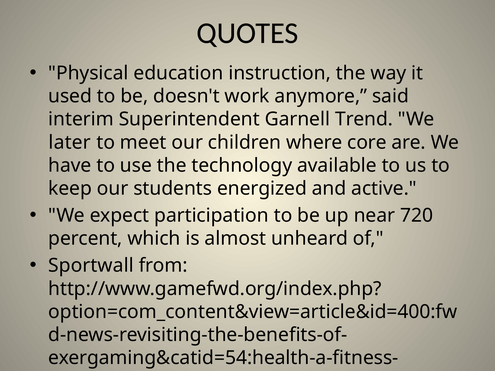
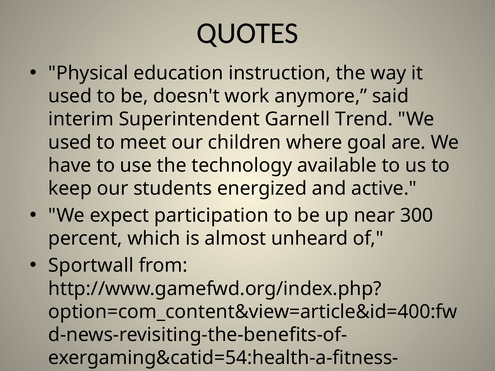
later at (70, 142): later -> used
core: core -> goal
720: 720 -> 300
